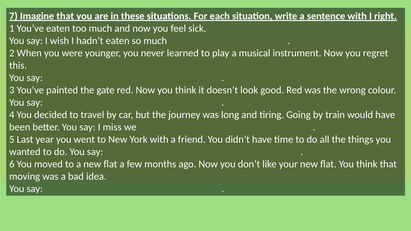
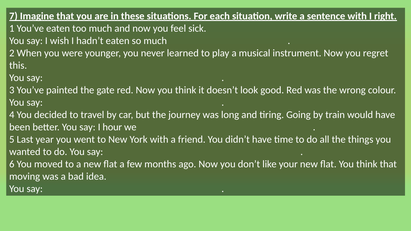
miss: miss -> hour
